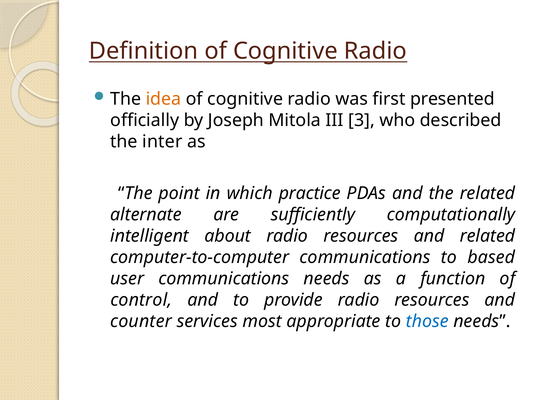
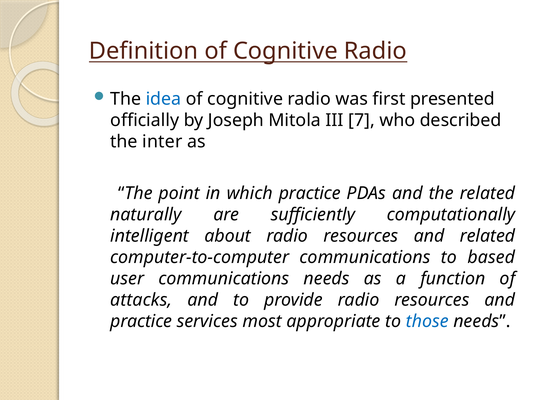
idea colour: orange -> blue
3: 3 -> 7
alternate: alternate -> naturally
control: control -> attacks
counter at (141, 321): counter -> practice
